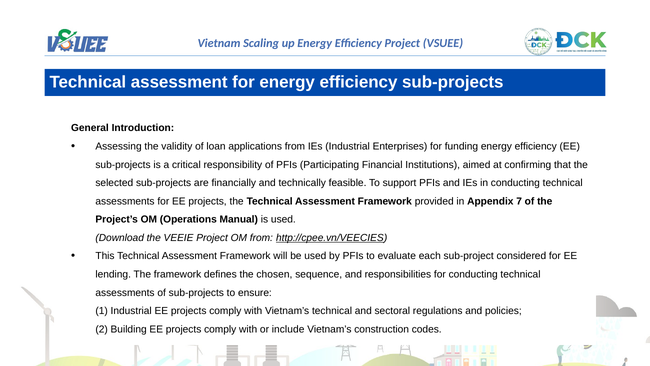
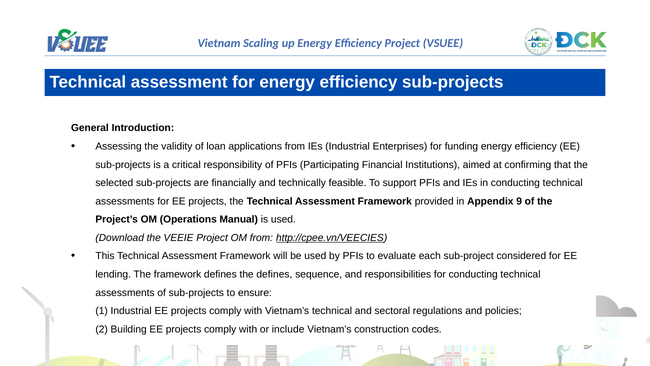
7: 7 -> 9
the chosen: chosen -> defines
